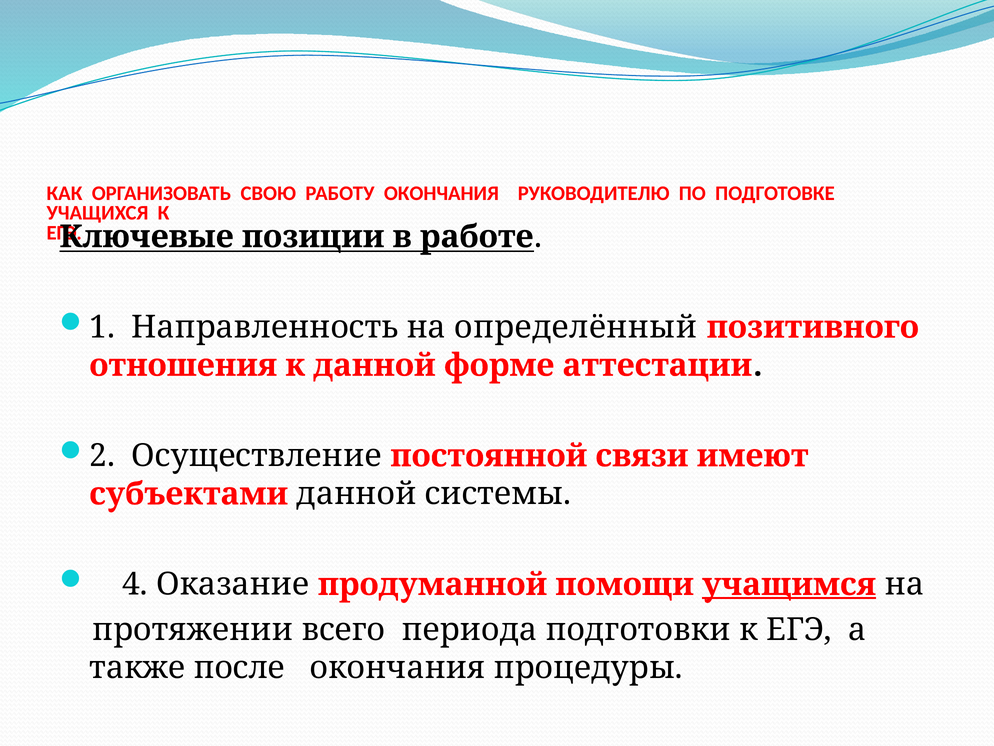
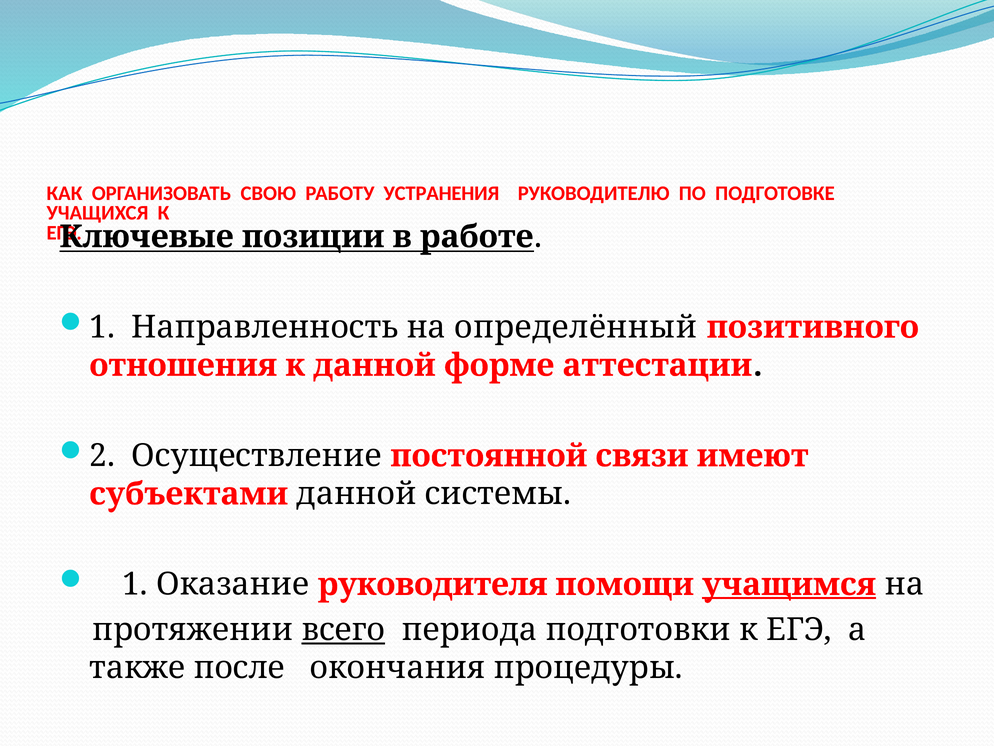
РАБОТУ ОКОНЧАНИЯ: ОКОНЧАНИЯ -> УСТРАНЕНИЯ
4 at (135, 584): 4 -> 1
продуманной: продуманной -> руководителя
всего underline: none -> present
